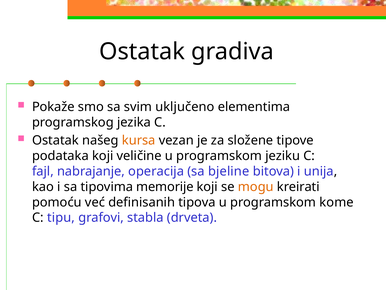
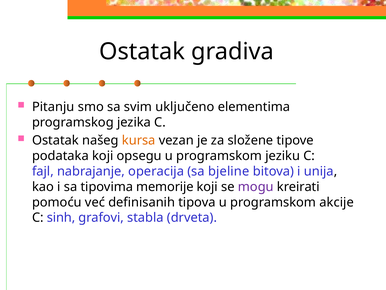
Pokaže: Pokaže -> Pitanju
veličine: veličine -> opsegu
mogu colour: orange -> purple
kome: kome -> akcije
tipu: tipu -> sinh
